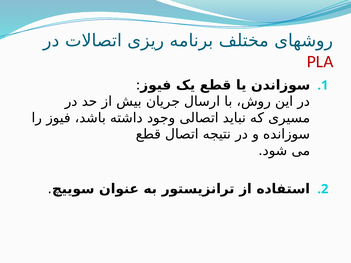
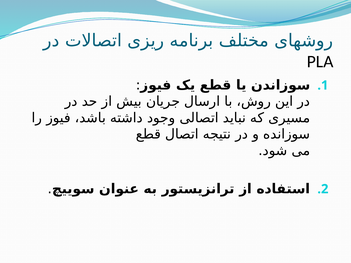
PLA colour: red -> black
